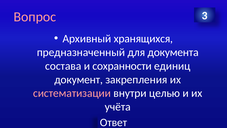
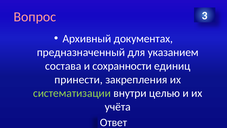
хранящихся: хранящихся -> документах
документа: документа -> указанием
документ: документ -> принести
систематизации colour: pink -> light green
